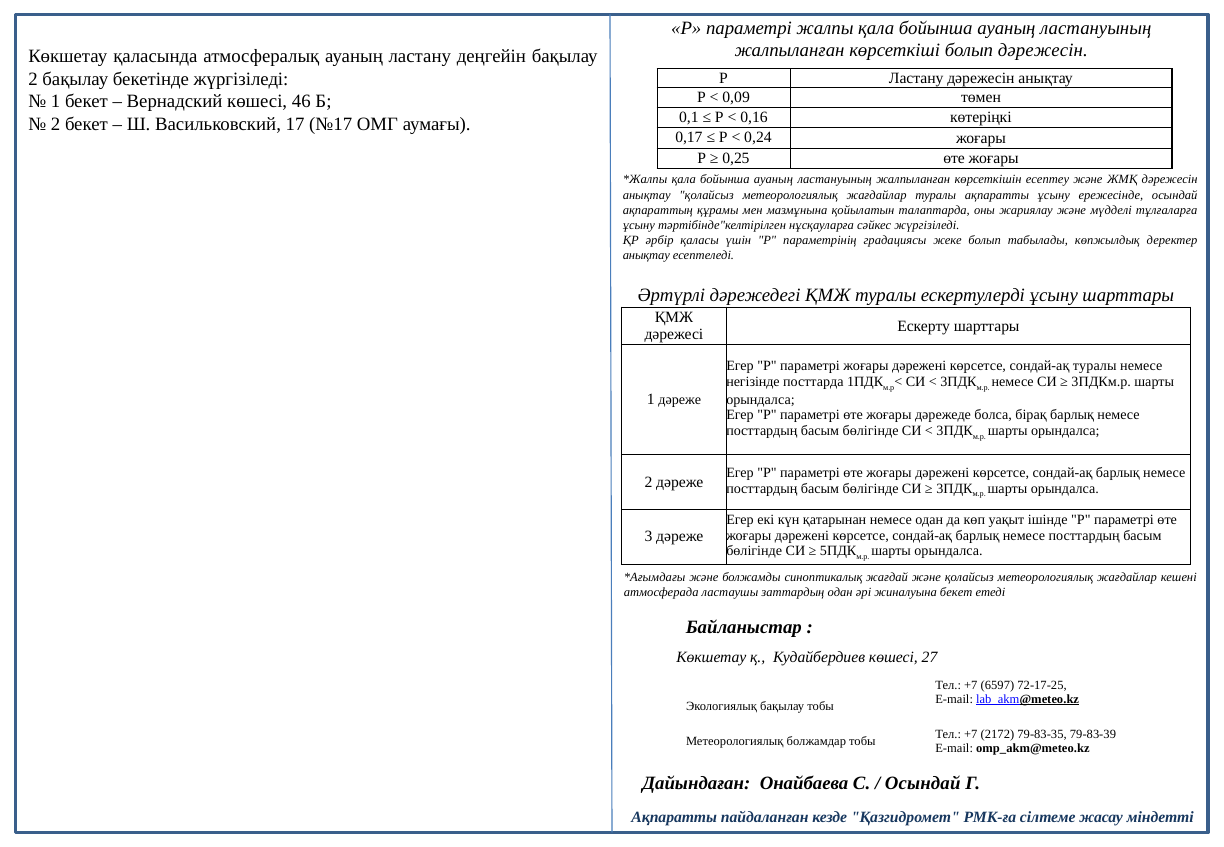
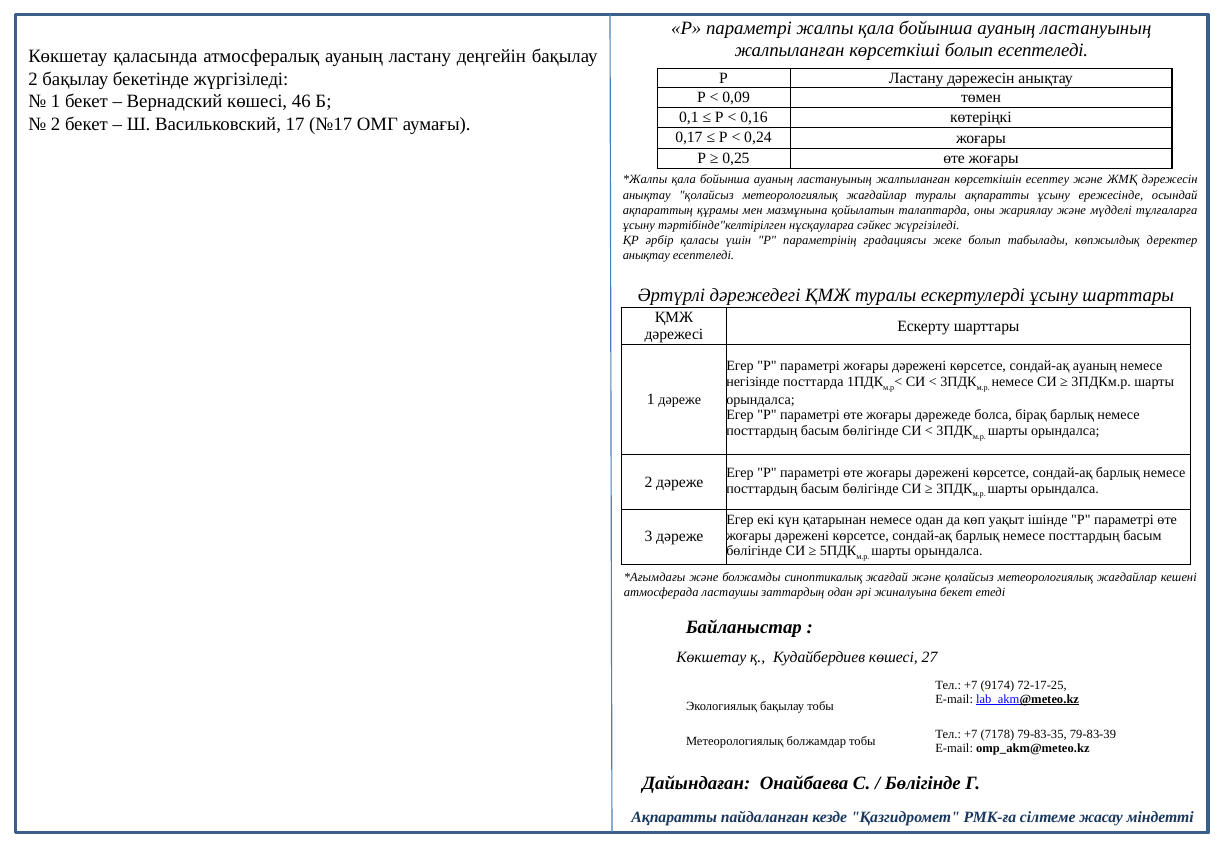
болып дәрежесін: дәрежесін -> есептеледі
сондай-ақ туралы: туралы -> ауаның
6597: 6597 -> 9174
2172: 2172 -> 7178
Осындай at (923, 783): Осындай -> Бөлігінде
